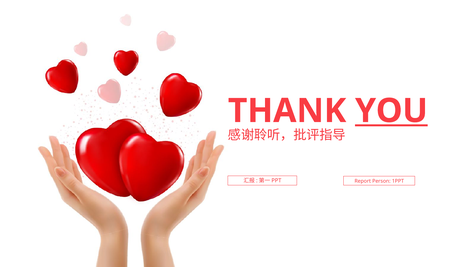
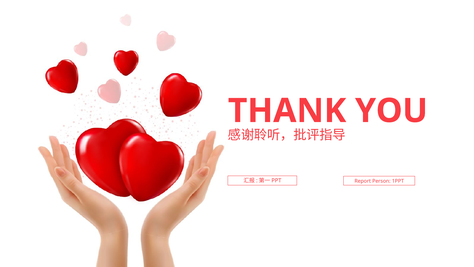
YOU underline: present -> none
